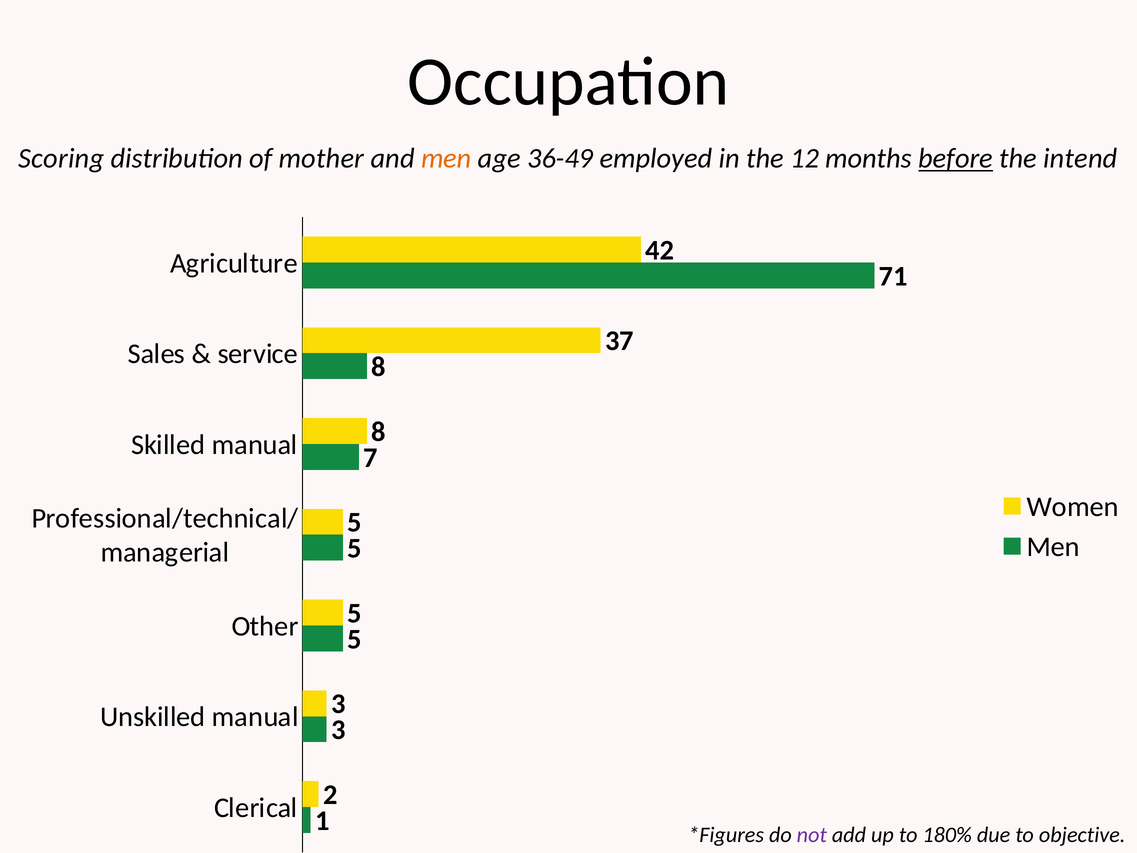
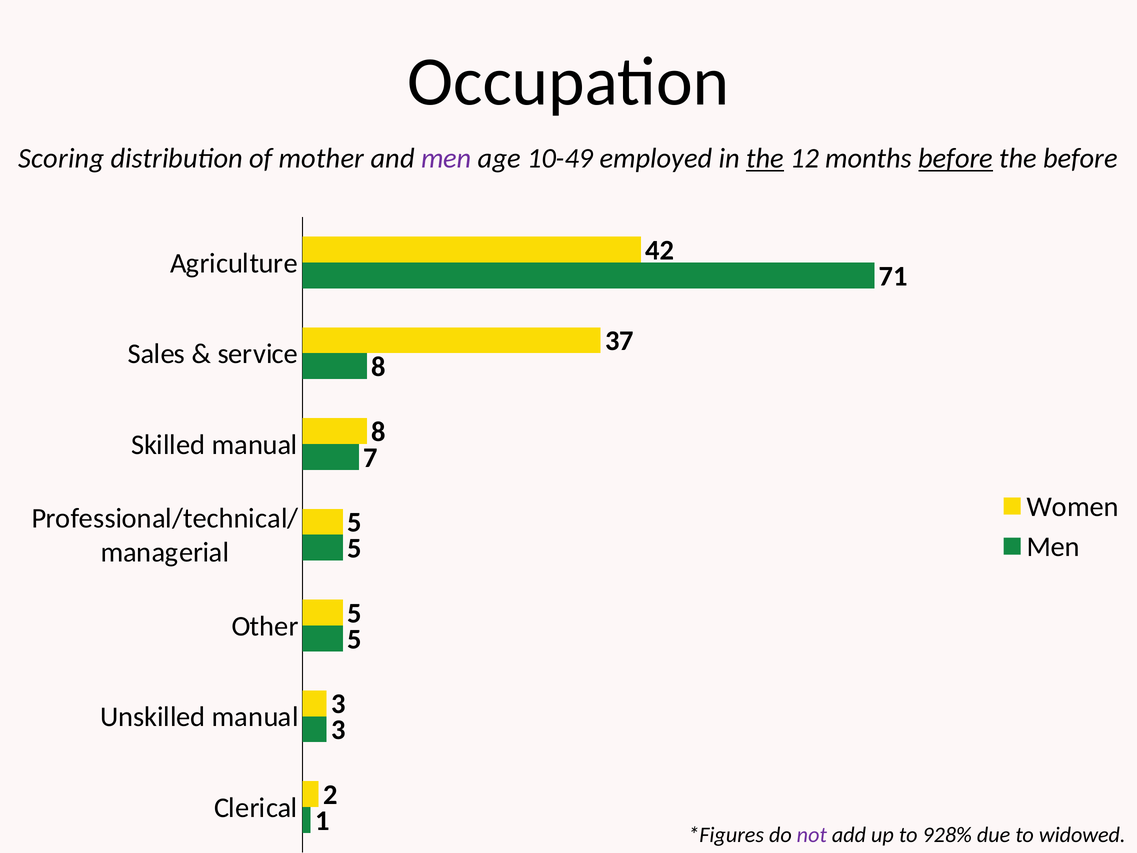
men at (446, 158) colour: orange -> purple
36-49: 36-49 -> 10-49
the at (765, 158) underline: none -> present
the intend: intend -> before
180%: 180% -> 928%
objective: objective -> widowed
